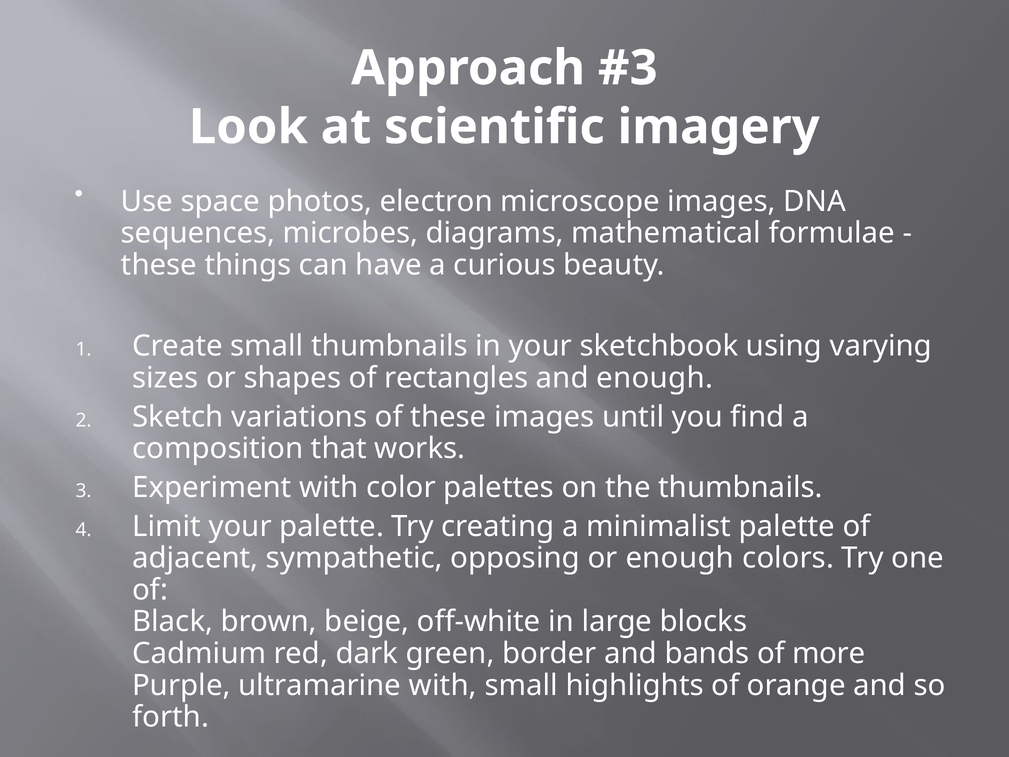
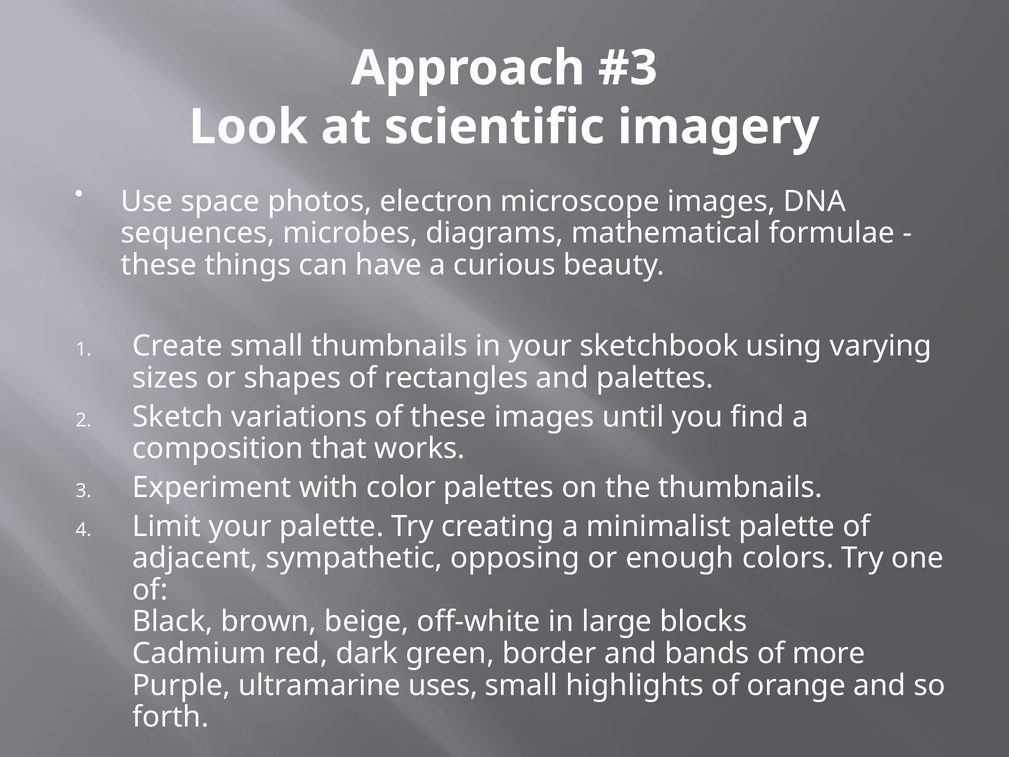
and enough: enough -> palettes
ultramarine with: with -> uses
